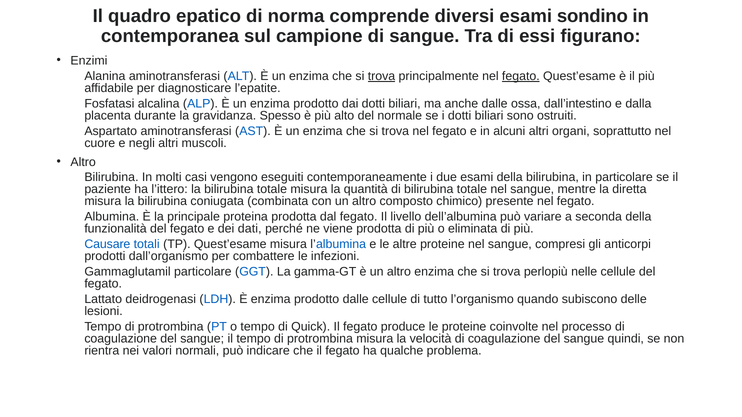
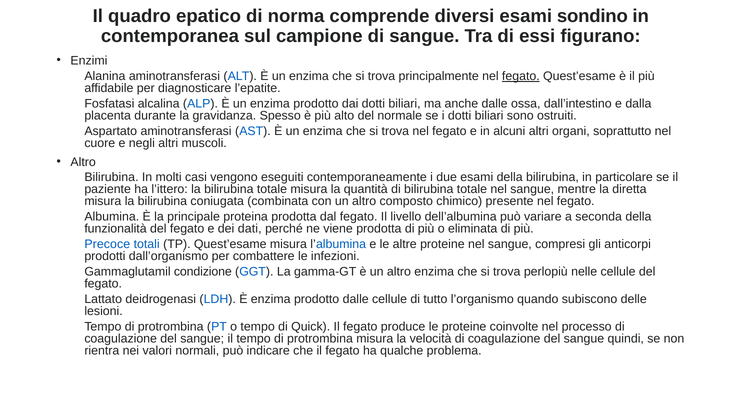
trova at (381, 76) underline: present -> none
Causare: Causare -> Precoce
Gammaglutamil particolare: particolare -> condizione
